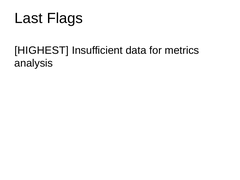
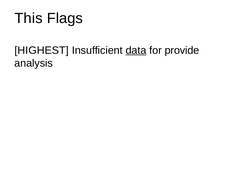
Last: Last -> This
data underline: none -> present
metrics: metrics -> provide
